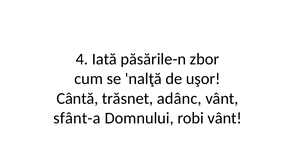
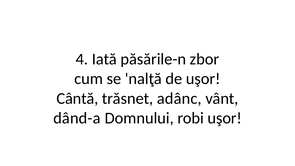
sfânt-a: sfânt-a -> dând-a
robi vânt: vânt -> uşor
